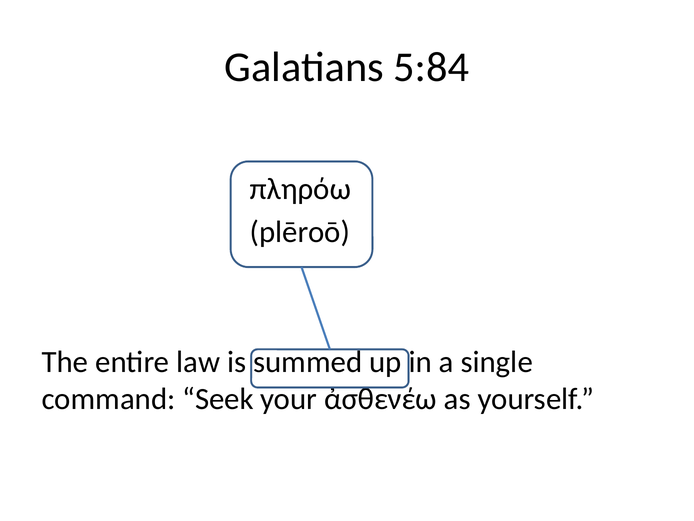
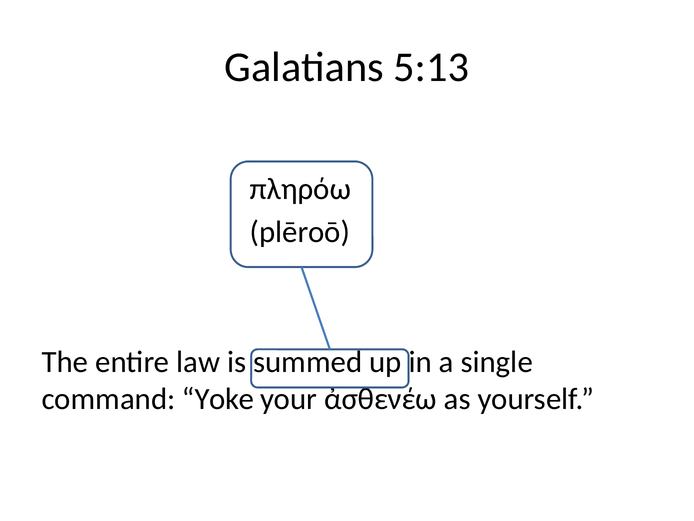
5:84: 5:84 -> 5:13
Seek: Seek -> Yoke
